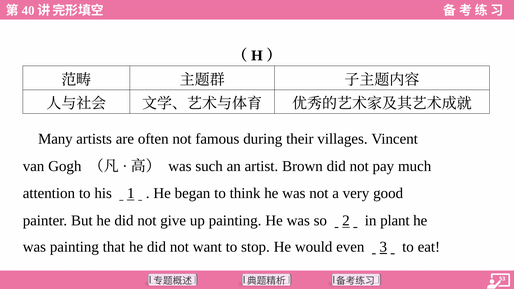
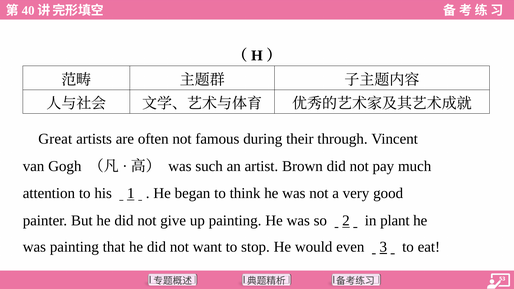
Many: Many -> Great
villages: villages -> through
